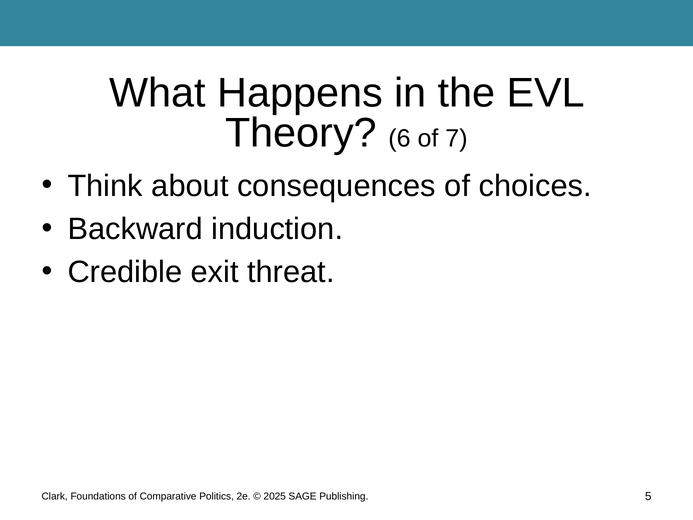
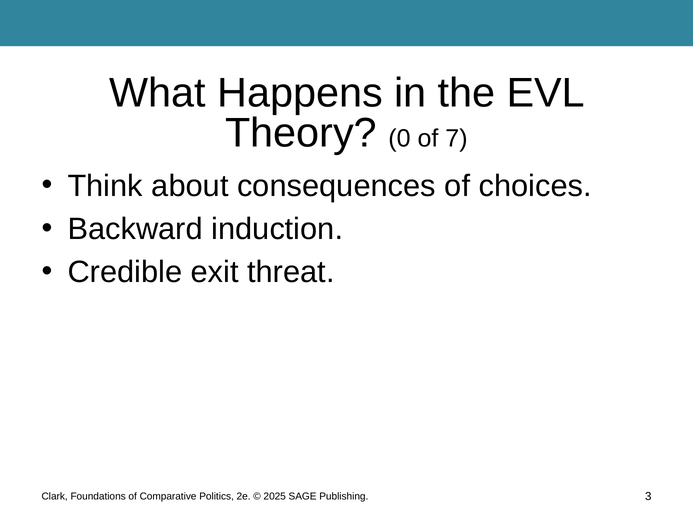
6: 6 -> 0
5: 5 -> 3
